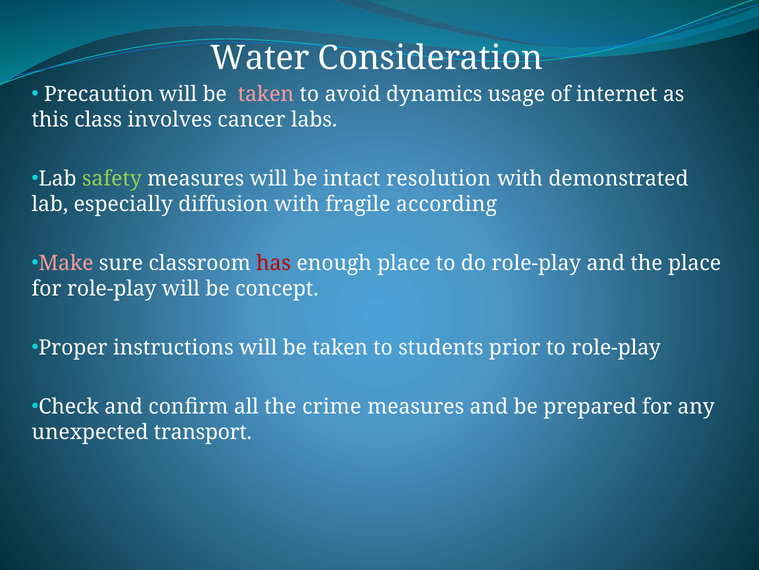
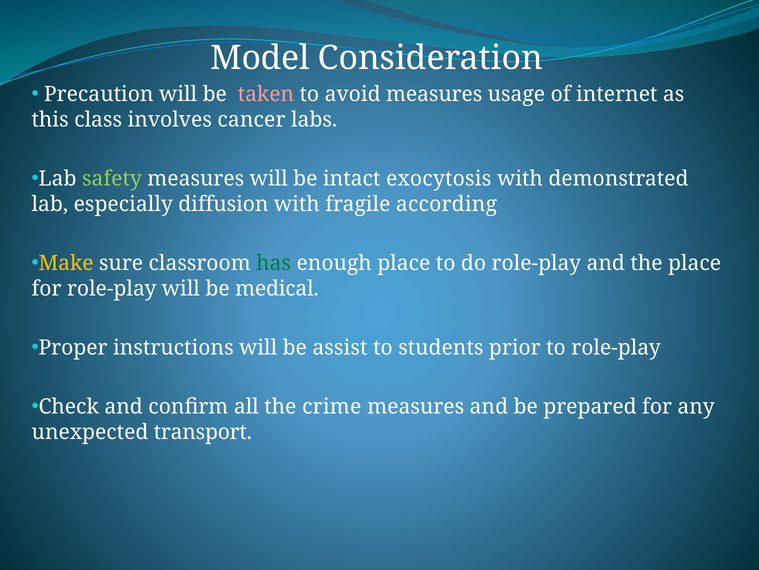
Water: Water -> Model
avoid dynamics: dynamics -> measures
resolution: resolution -> exocytosis
Make colour: pink -> yellow
has colour: red -> green
concept: concept -> medical
instructions will be taken: taken -> assist
